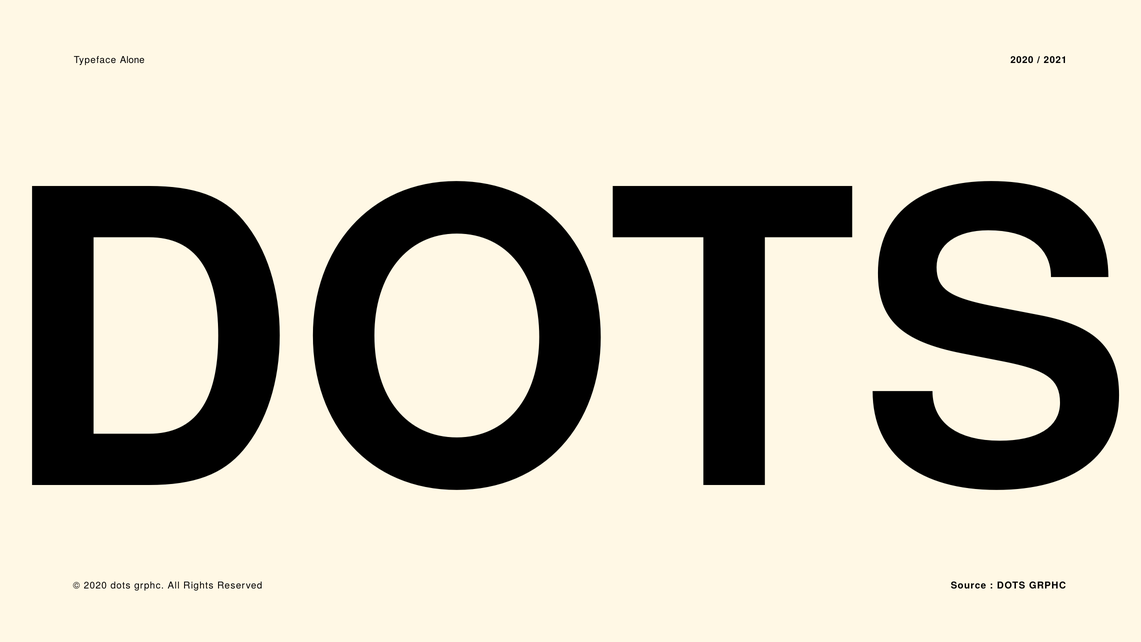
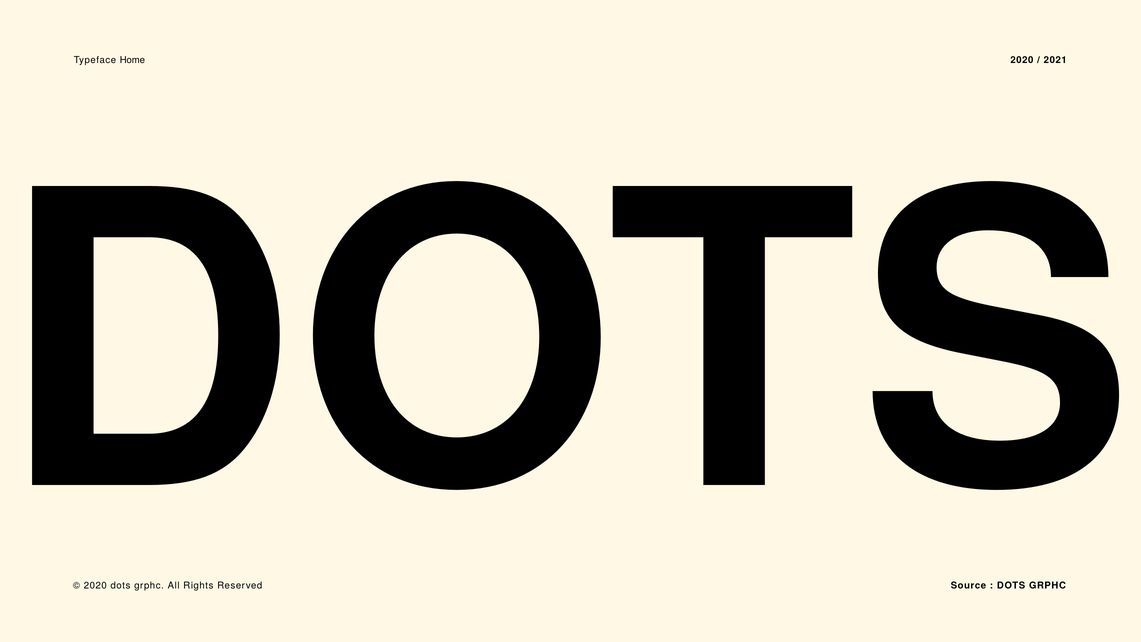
Alone: Alone -> Home
